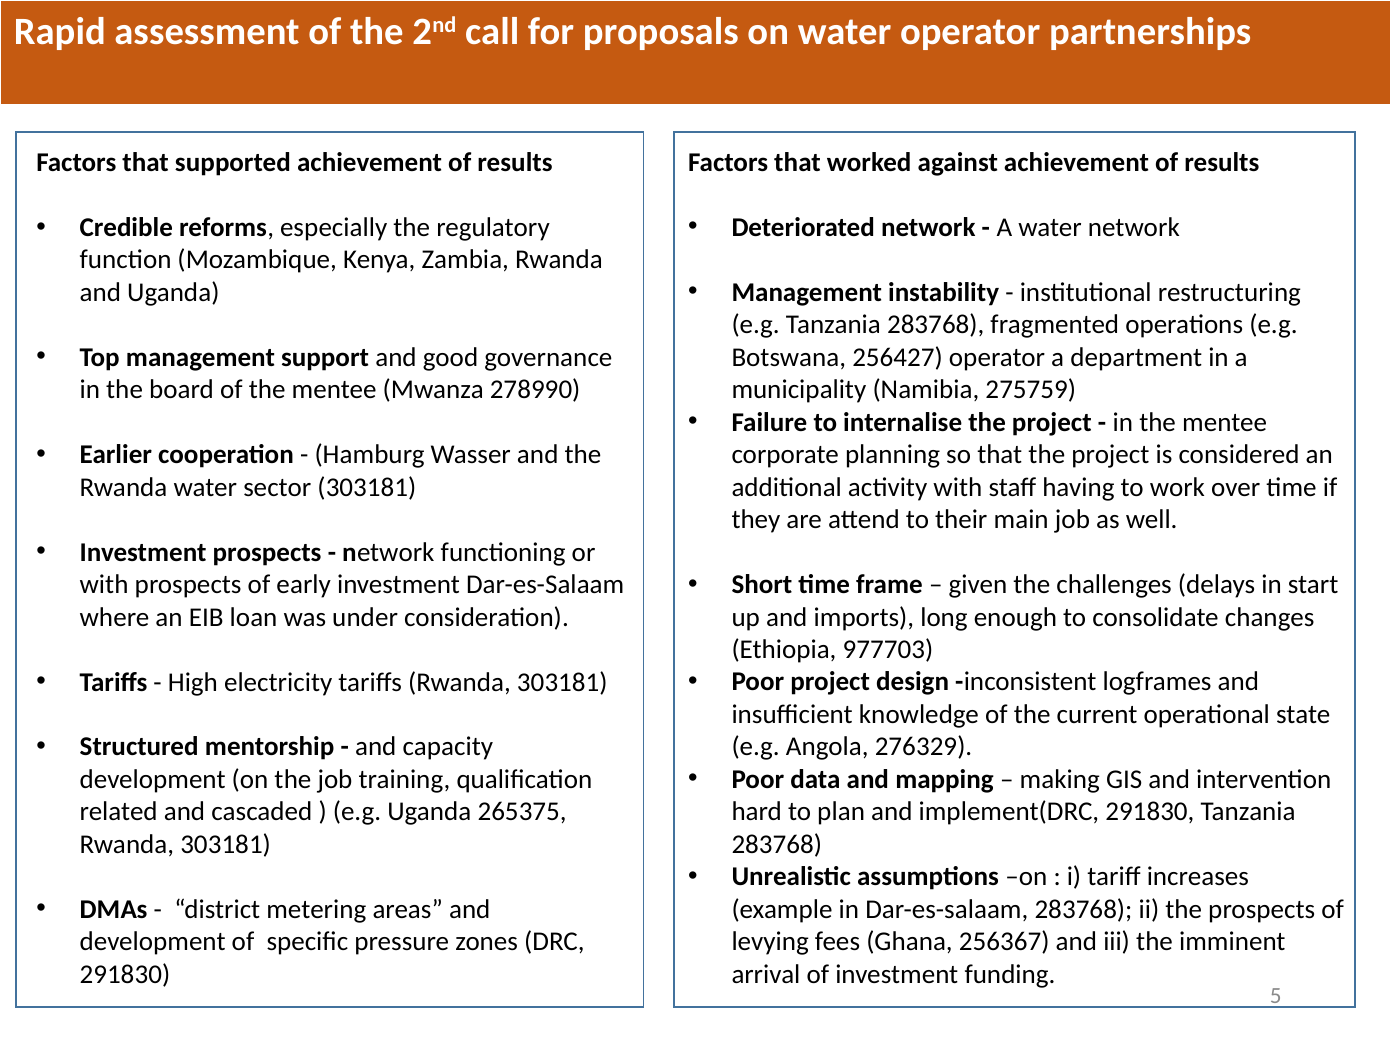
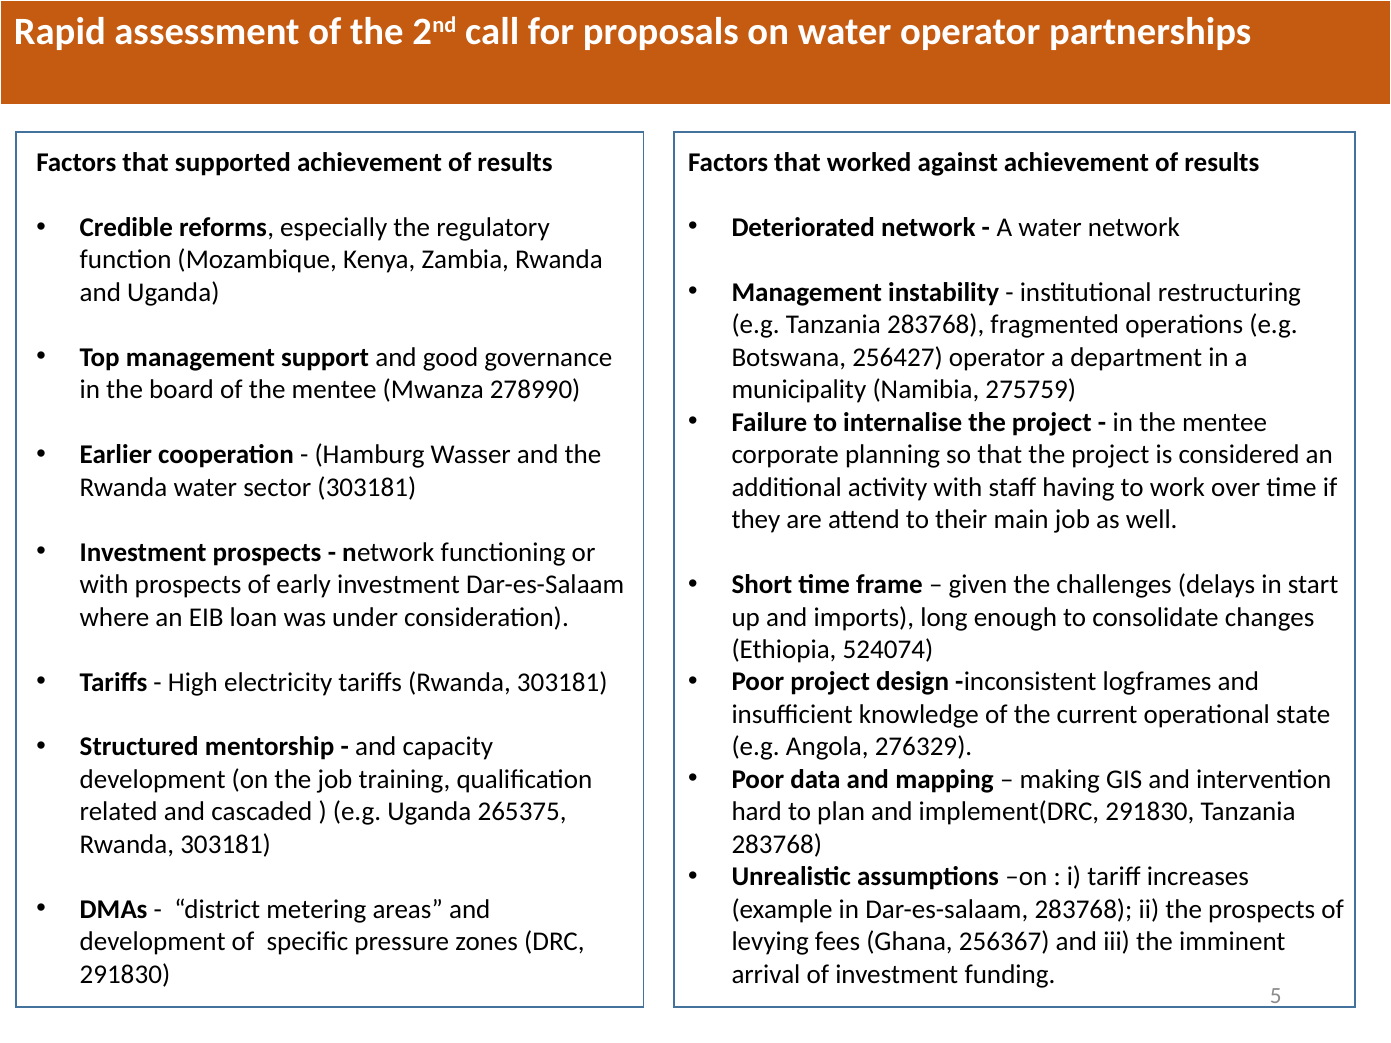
977703: 977703 -> 524074
